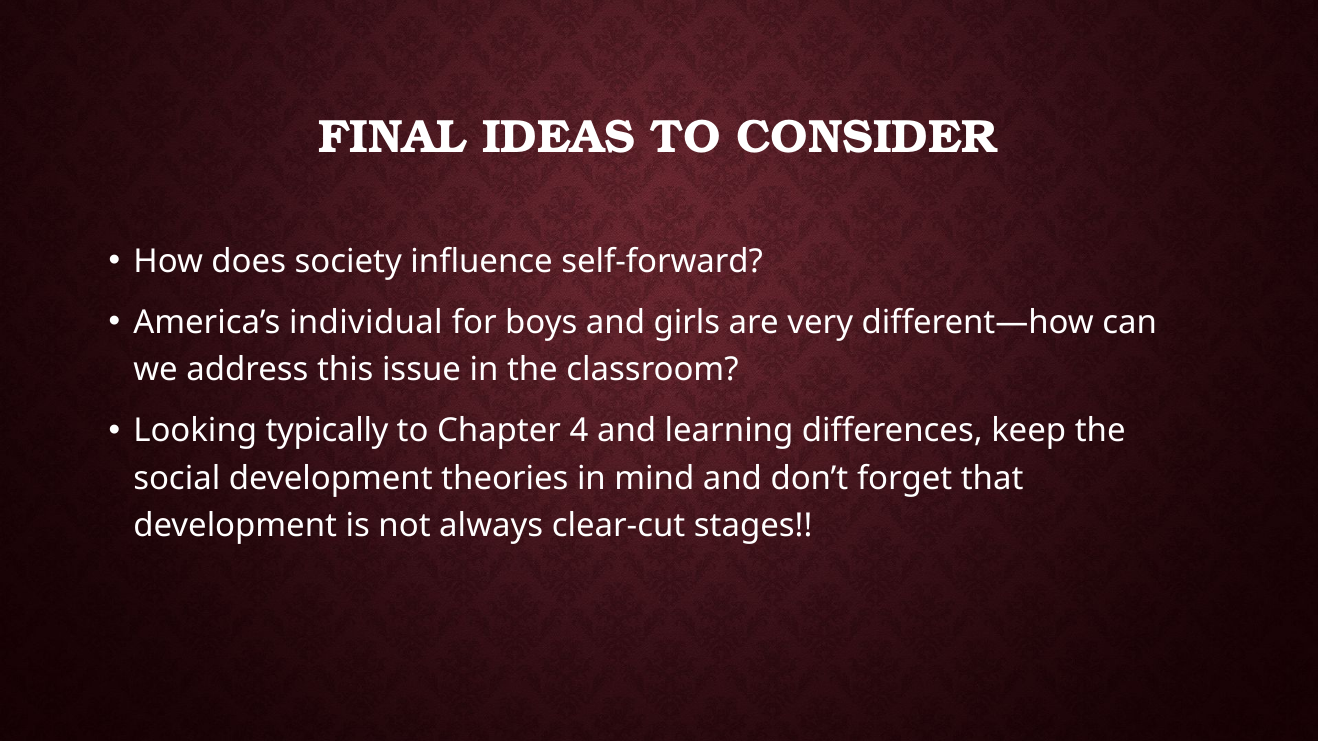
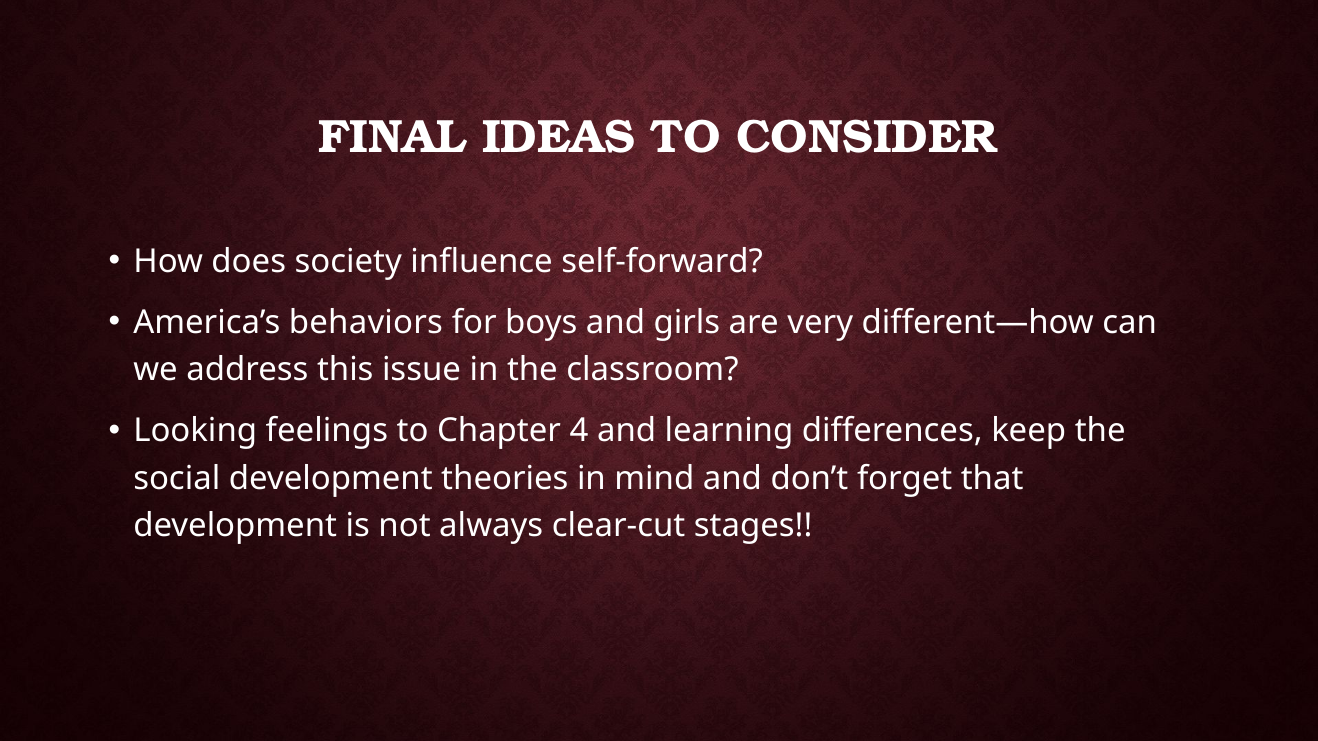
individual: individual -> behaviors
typically: typically -> feelings
